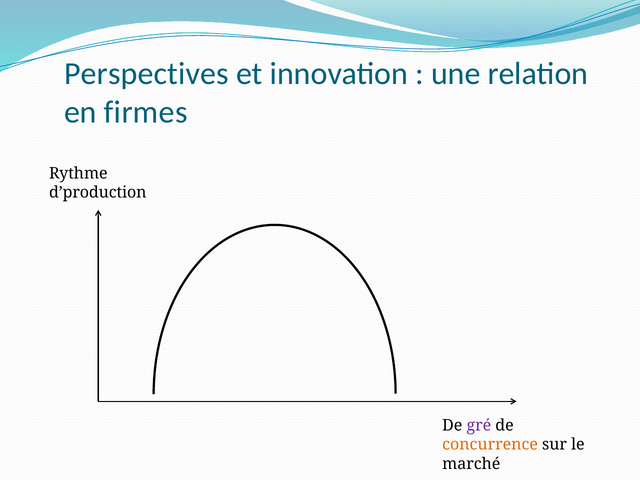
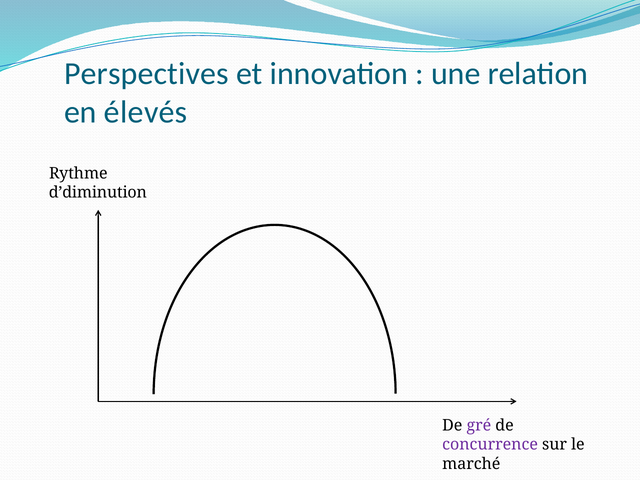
firmes: firmes -> élevés
d’production: d’production -> d’diminution
concurrence colour: orange -> purple
